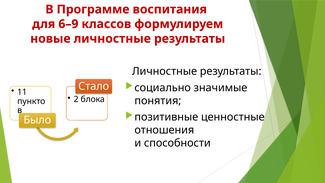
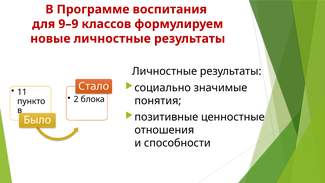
6–9: 6–9 -> 9–9
